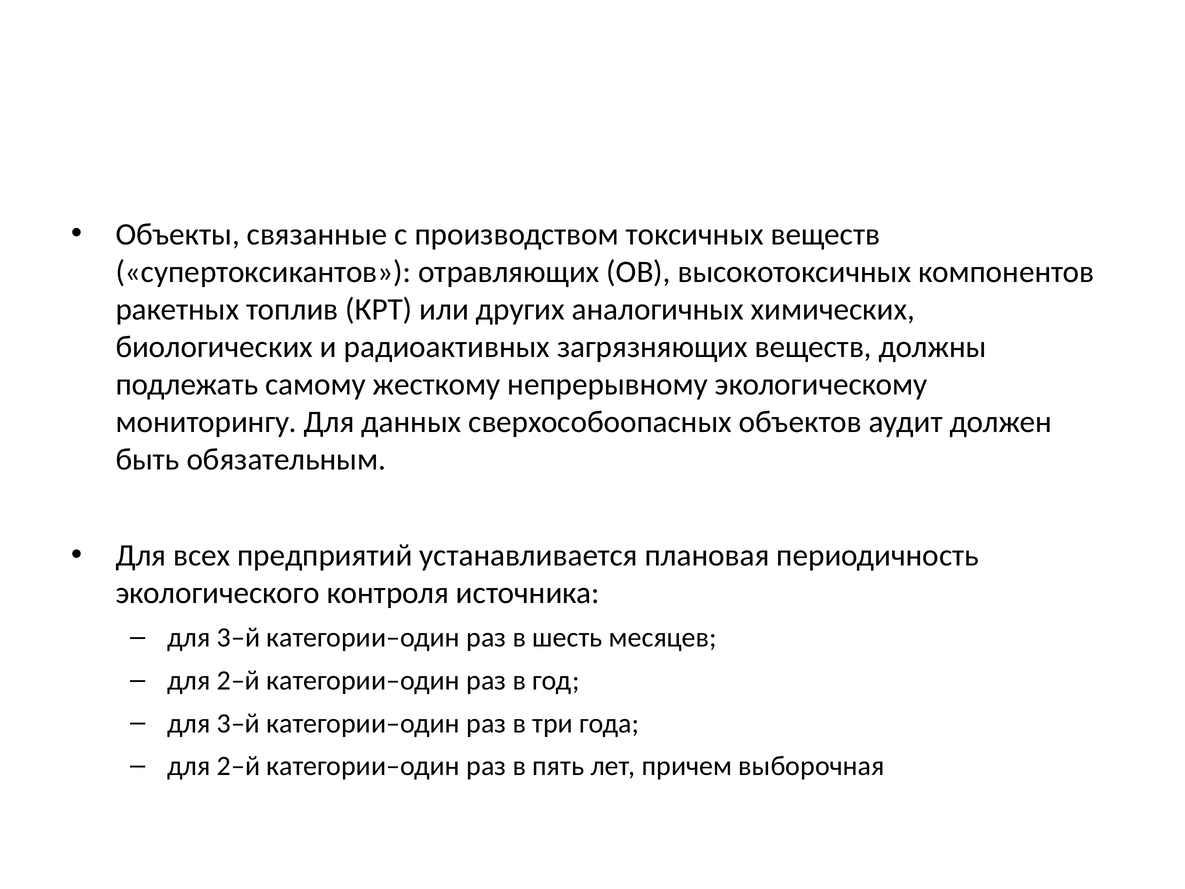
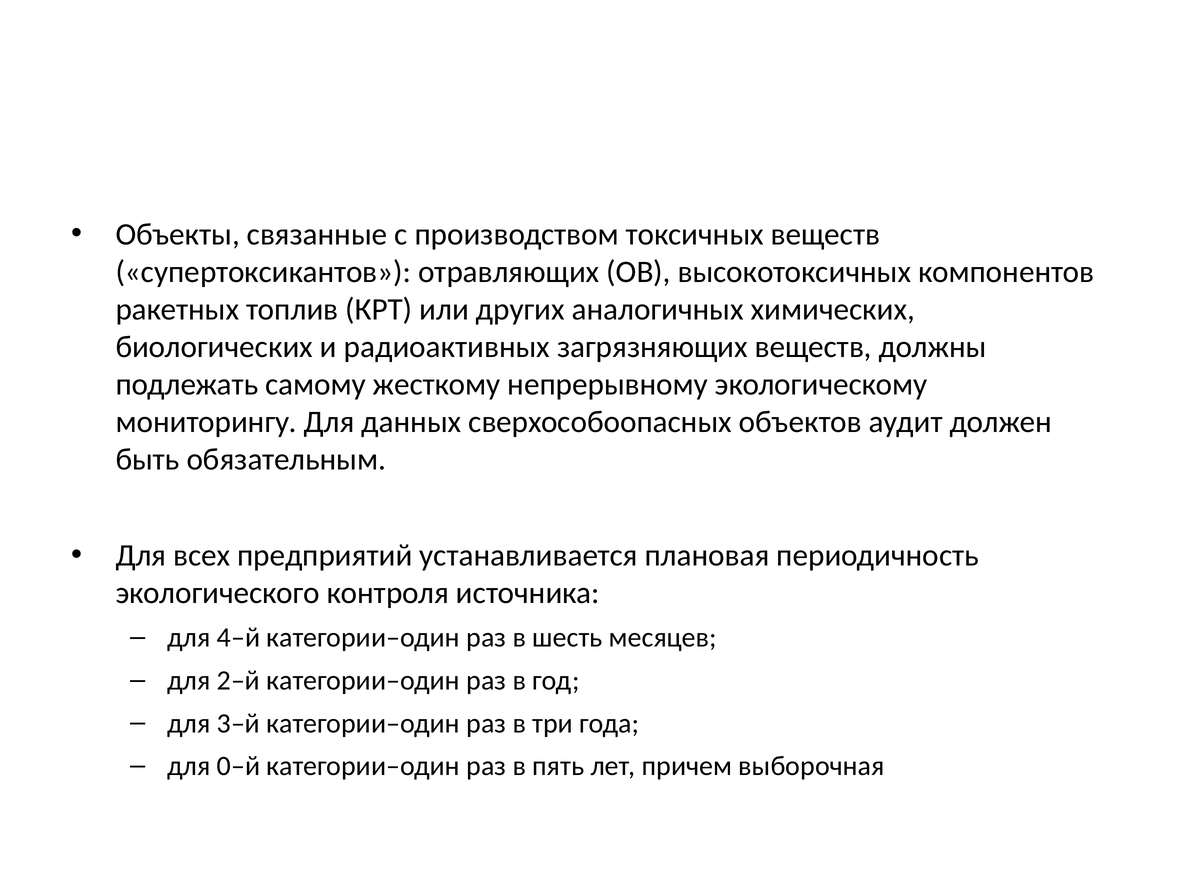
3–й at (239, 637): 3–й -> 4–й
2–й at (239, 766): 2–й -> 0–й
